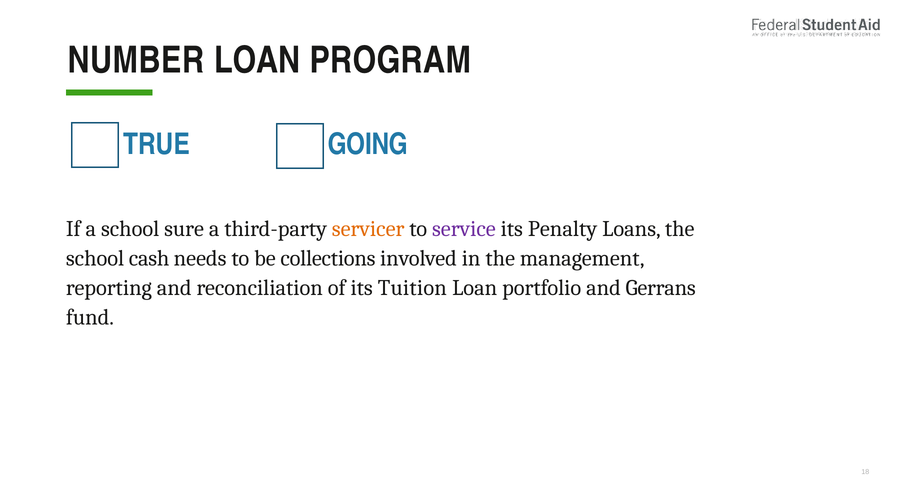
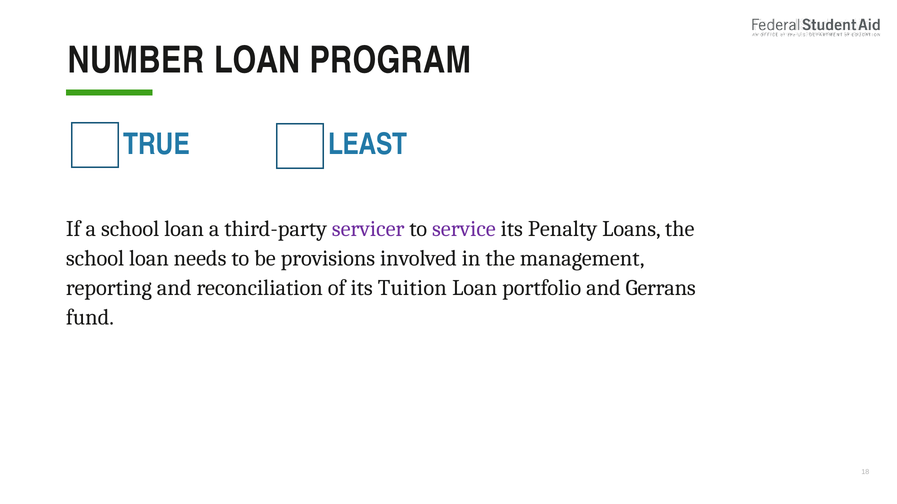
GOING: GOING -> LEAST
a school sure: sure -> loan
servicer colour: orange -> purple
cash at (149, 259): cash -> loan
collections: collections -> provisions
